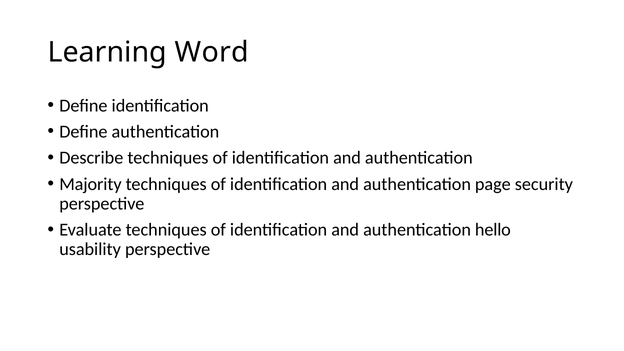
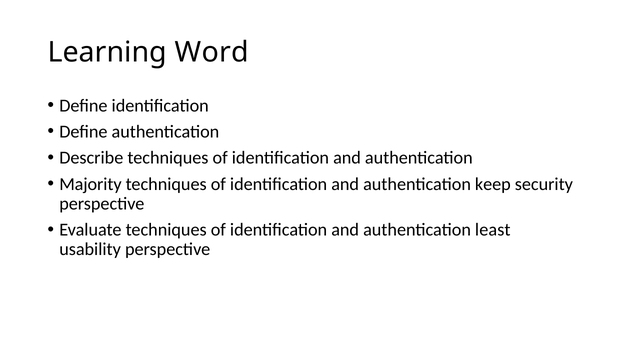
page: page -> keep
hello: hello -> least
